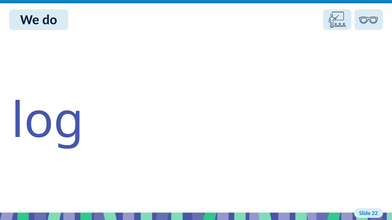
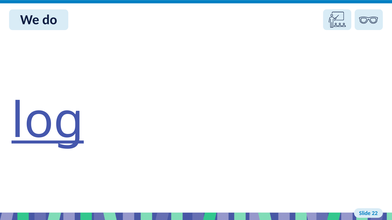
log underline: none -> present
